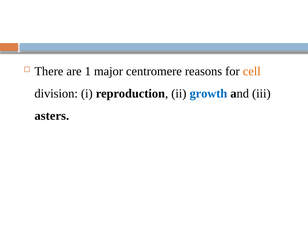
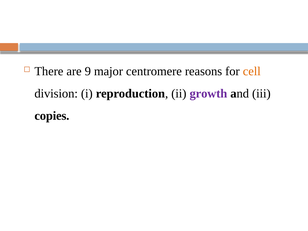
1: 1 -> 9
growth colour: blue -> purple
asters: asters -> copies
